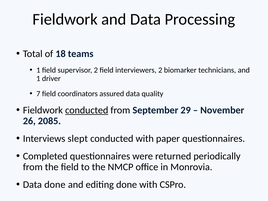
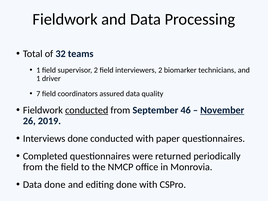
18: 18 -> 32
29: 29 -> 46
November underline: none -> present
2085: 2085 -> 2019
Interviews slept: slept -> done
